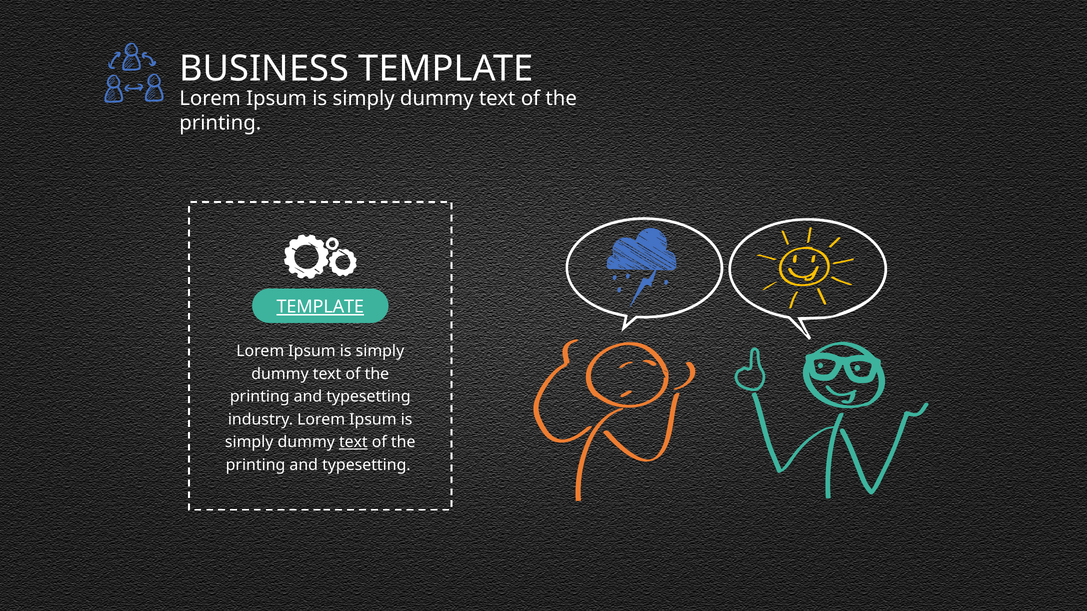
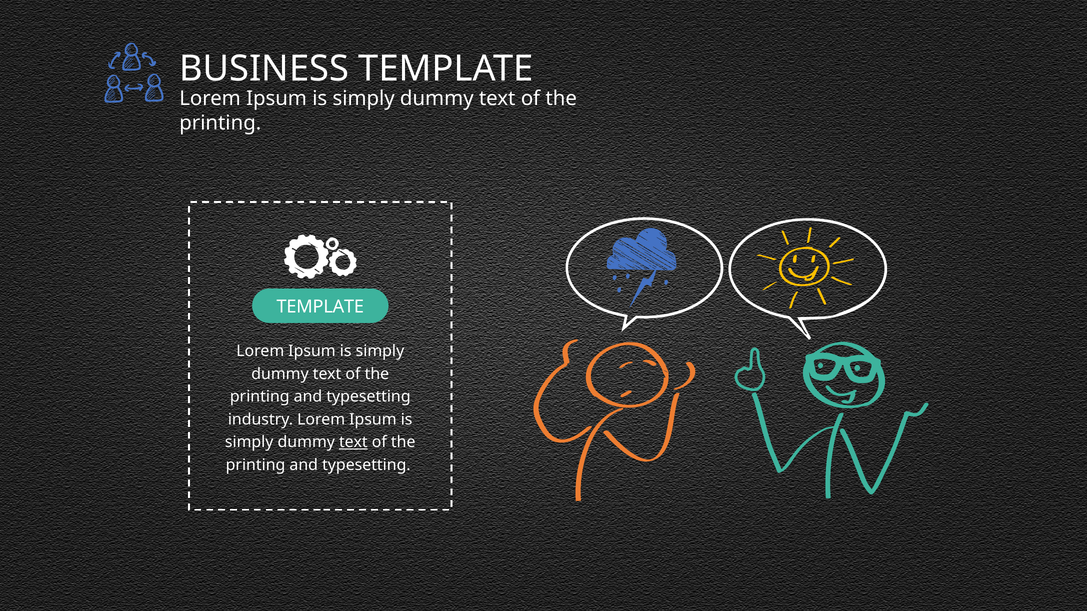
TEMPLATE at (320, 307) underline: present -> none
